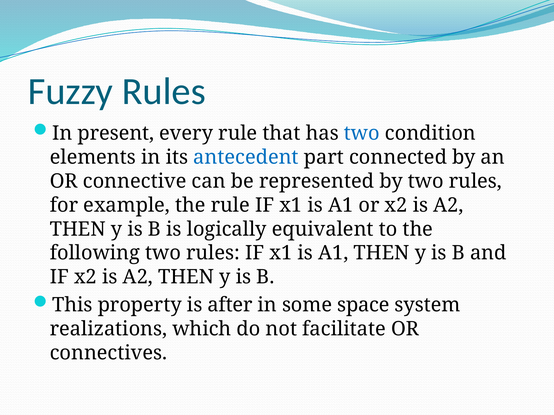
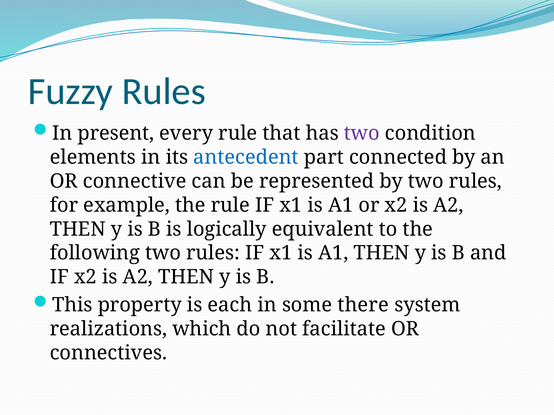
two at (362, 133) colour: blue -> purple
after: after -> each
space: space -> there
